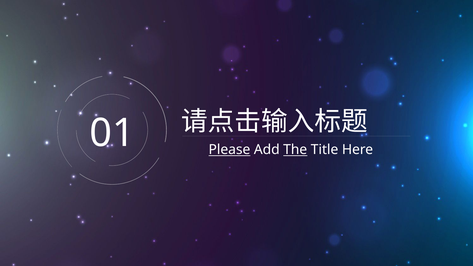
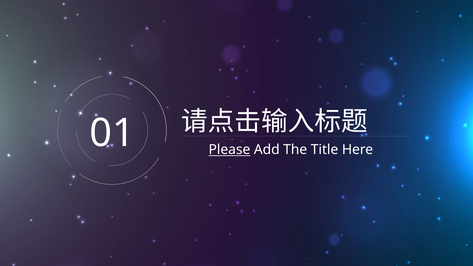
The underline: present -> none
